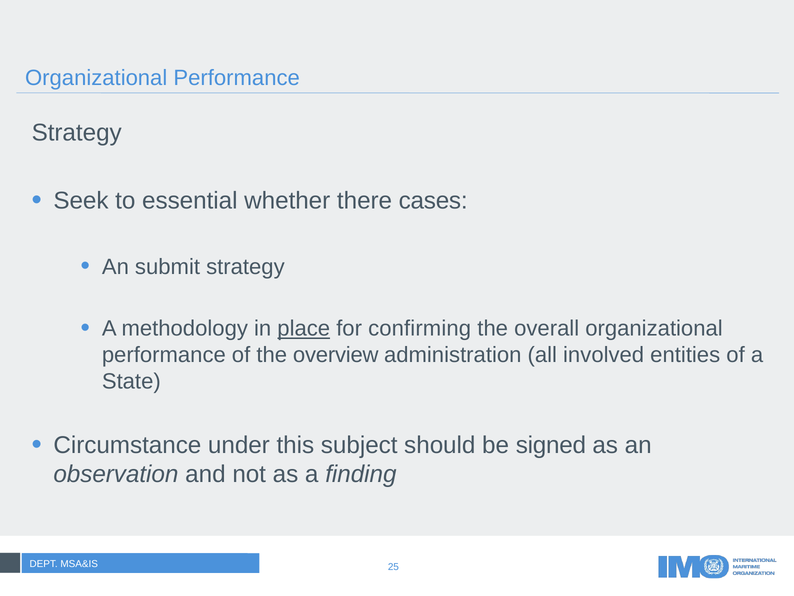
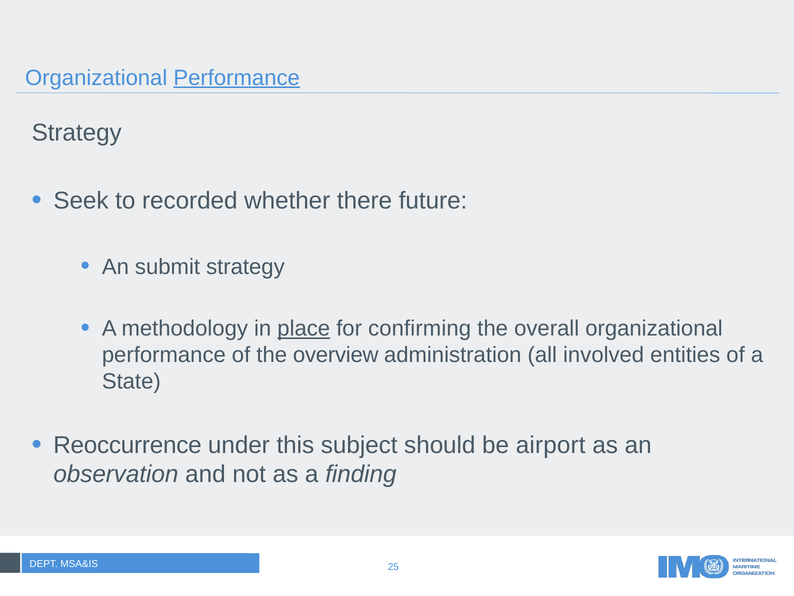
Performance at (237, 78) underline: none -> present
essential: essential -> recorded
cases: cases -> future
Circumstance: Circumstance -> Reoccurrence
signed: signed -> airport
